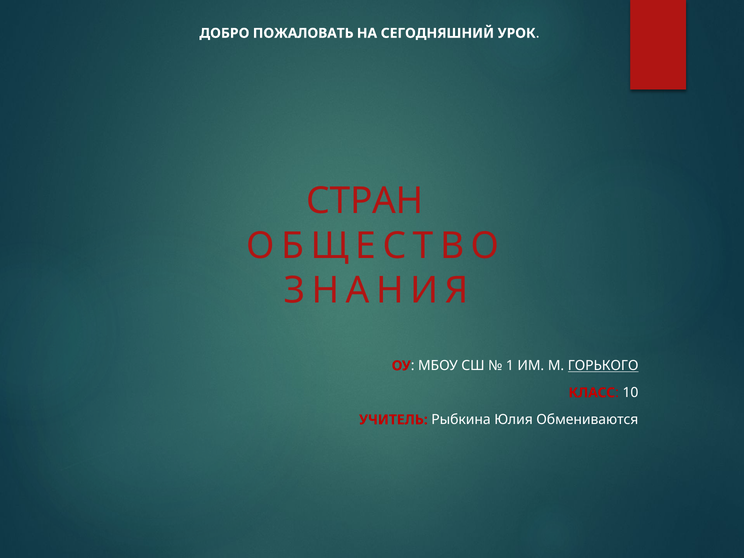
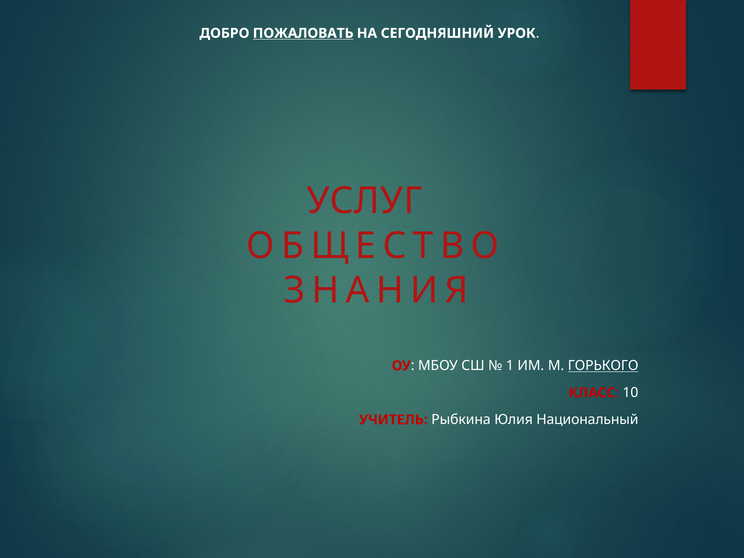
ПОЖАЛОВАТЬ underline: none -> present
СТРАН: СТРАН -> УСЛУГ
Обмениваются: Обмениваются -> Национальный
